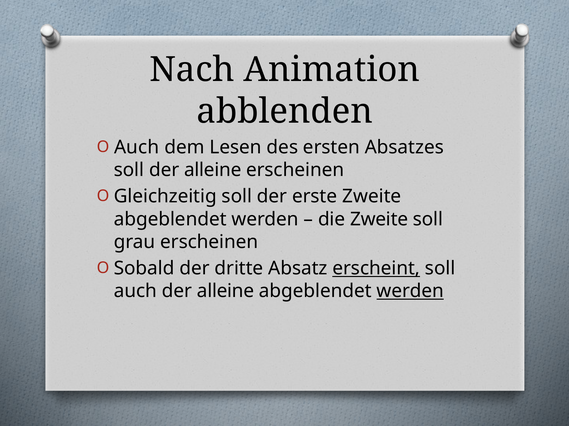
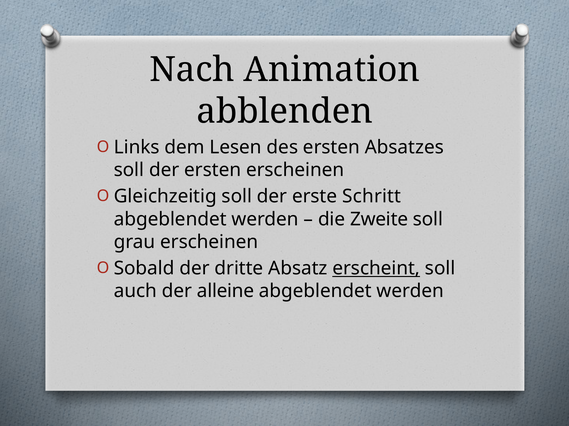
Auch at (137, 147): Auch -> Links
soll der alleine: alleine -> ersten
erste Zweite: Zweite -> Schritt
werden at (410, 292) underline: present -> none
